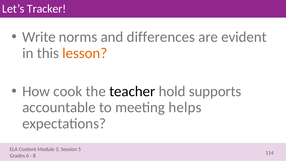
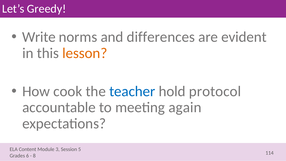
Tracker: Tracker -> Greedy
teacher colour: black -> blue
supports: supports -> protocol
helps: helps -> again
